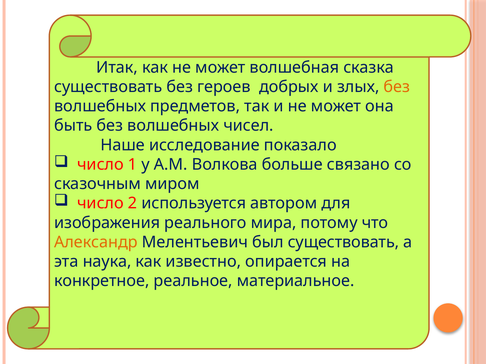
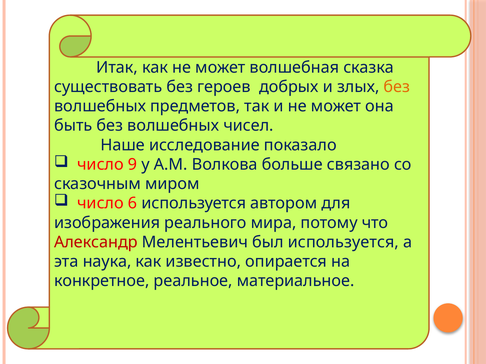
1: 1 -> 9
2: 2 -> 6
Александр colour: orange -> red
был существовать: существовать -> используется
